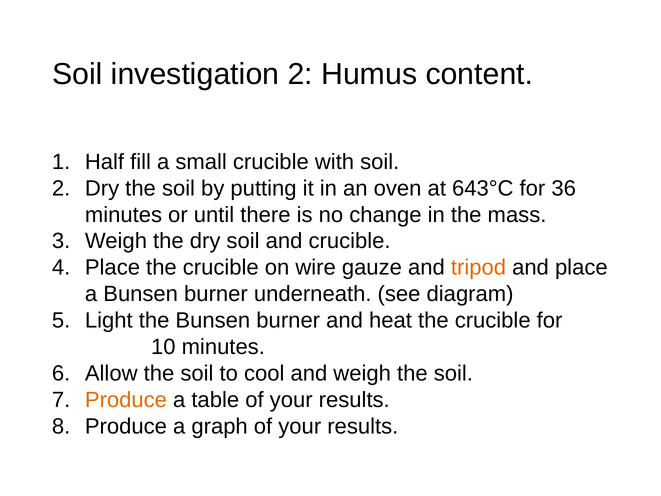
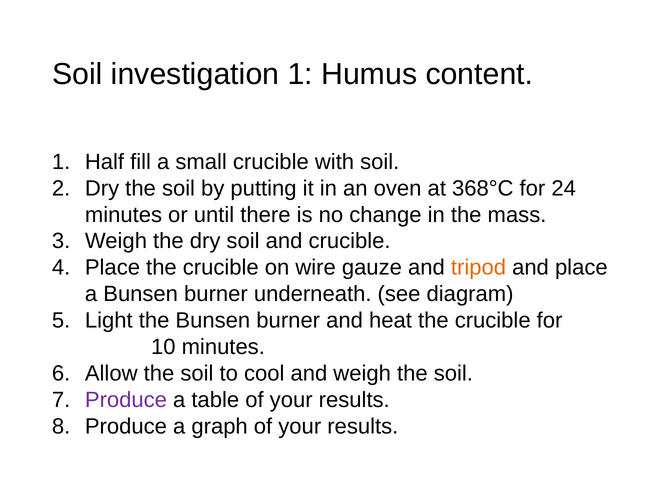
investigation 2: 2 -> 1
643°C: 643°C -> 368°C
36: 36 -> 24
Produce at (126, 400) colour: orange -> purple
